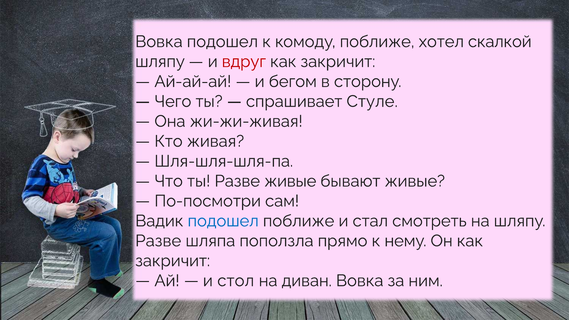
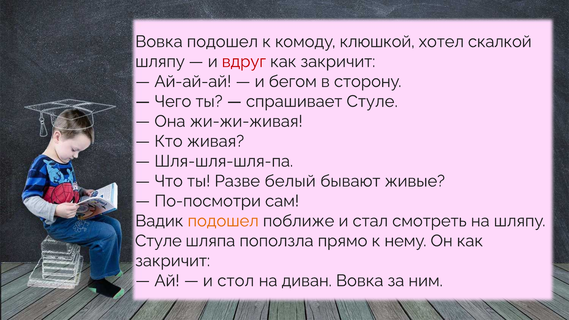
комоду поближе: поближе -> клюшкой
Разве живые: живые -> белый
подошел at (223, 221) colour: blue -> orange
Разве at (158, 241): Разве -> Стуле
